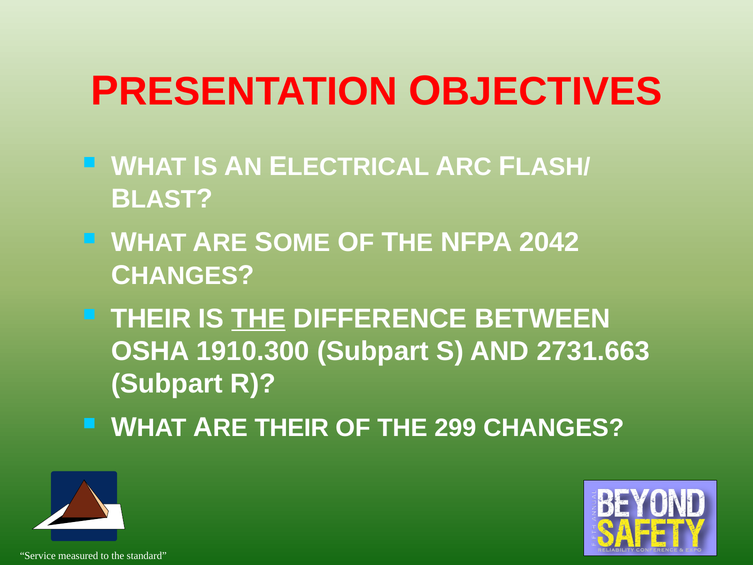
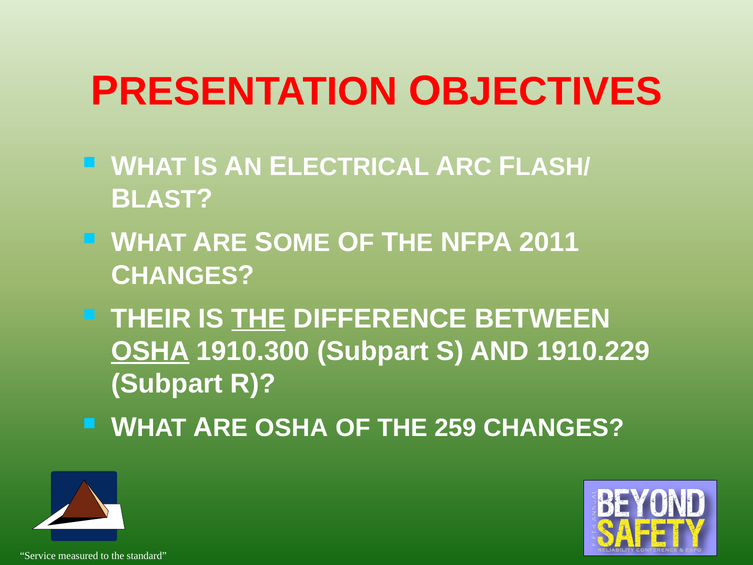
2042: 2042 -> 2011
OSHA at (150, 351) underline: none -> present
2731.663: 2731.663 -> 1910.229
ARE THEIR: THEIR -> OSHA
299: 299 -> 259
